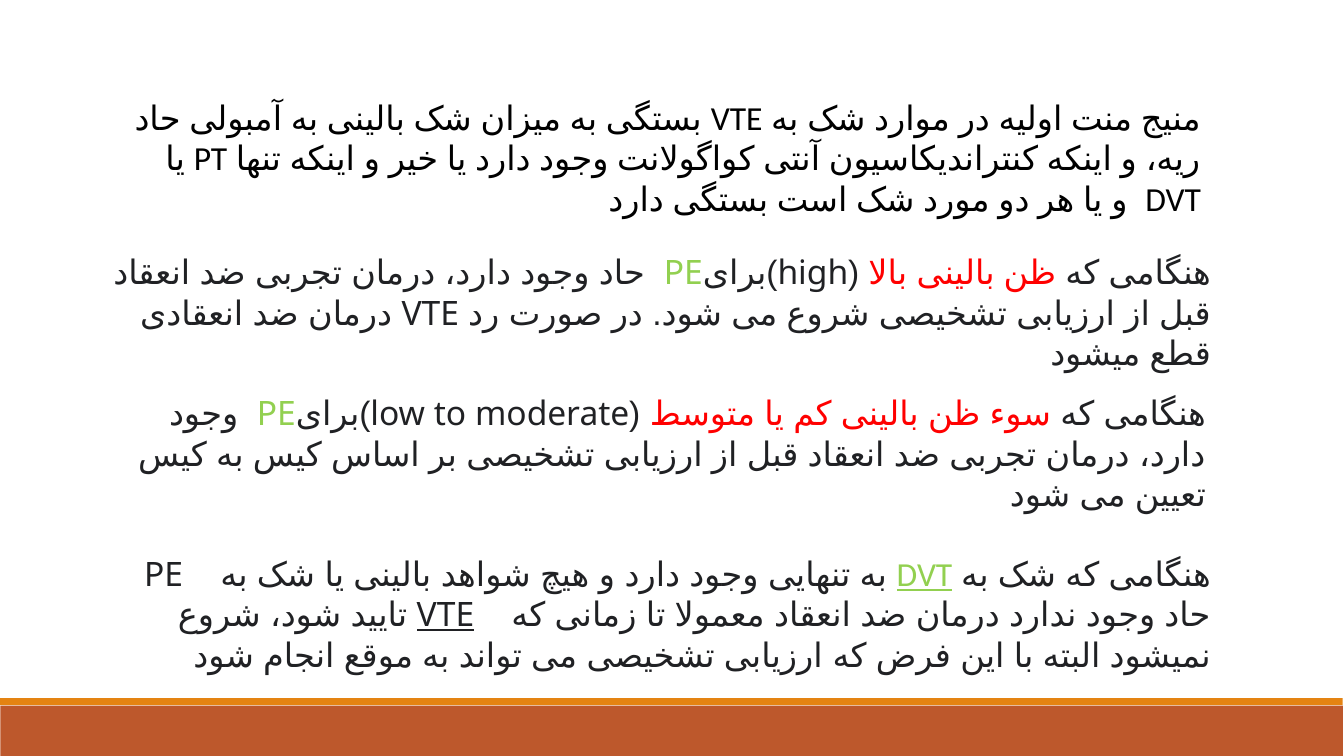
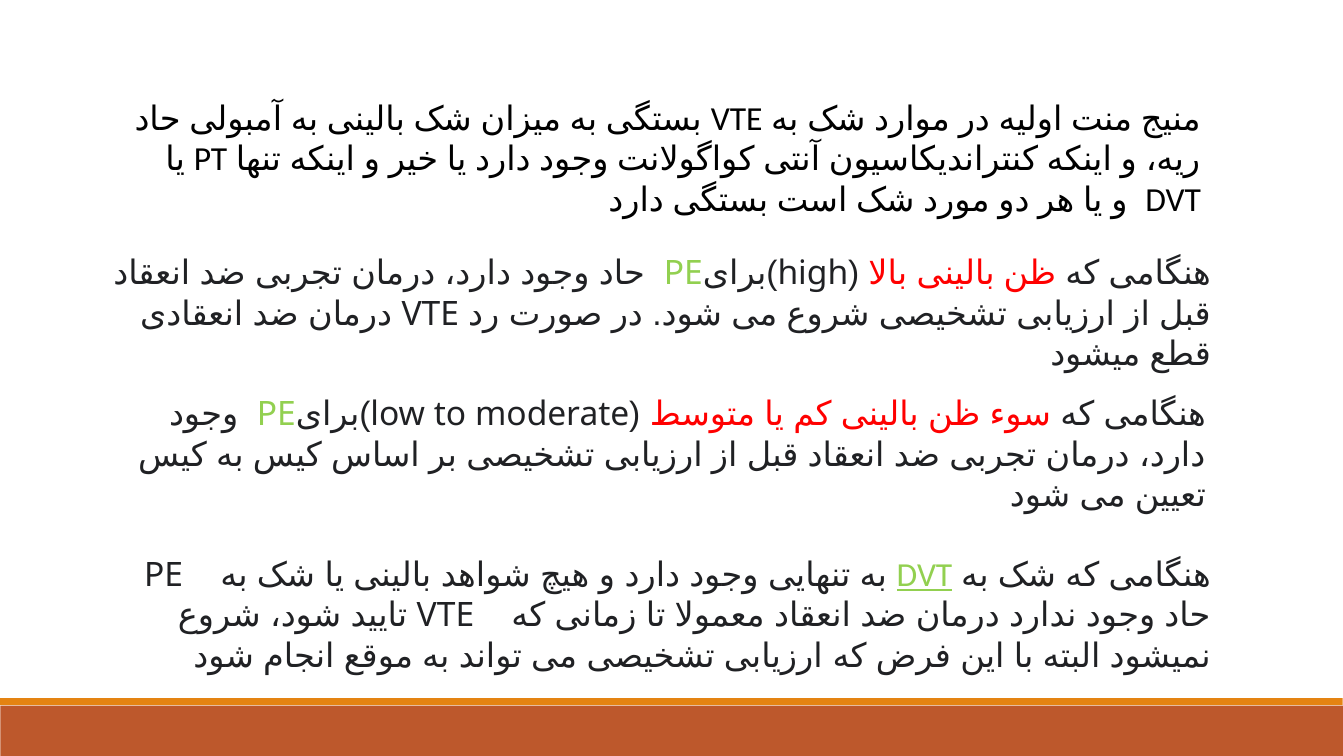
VTE at (445, 615) underline: present -> none
